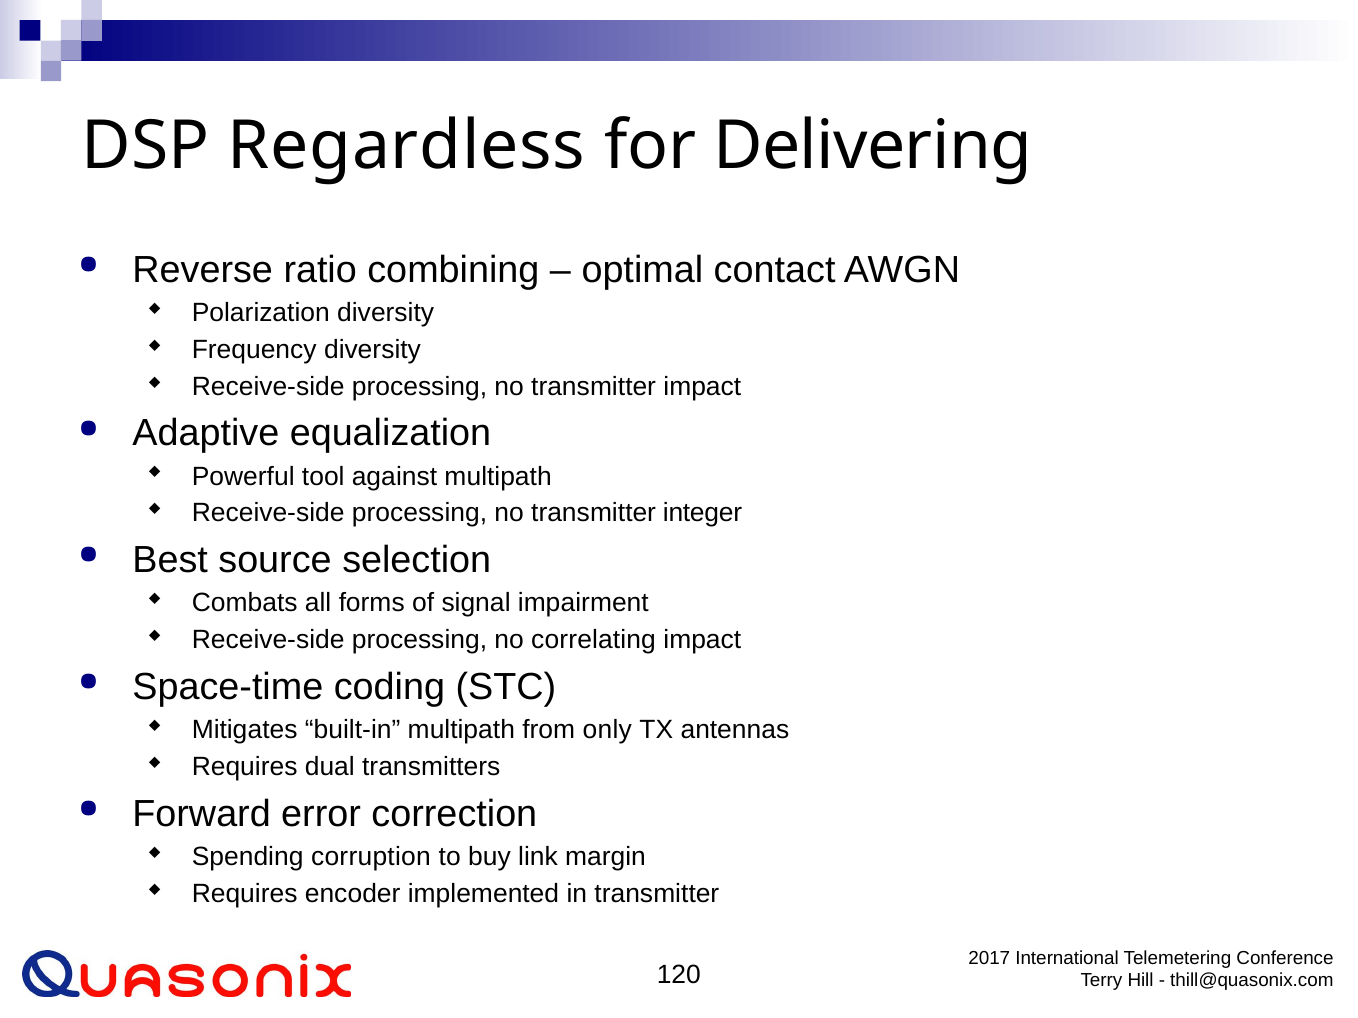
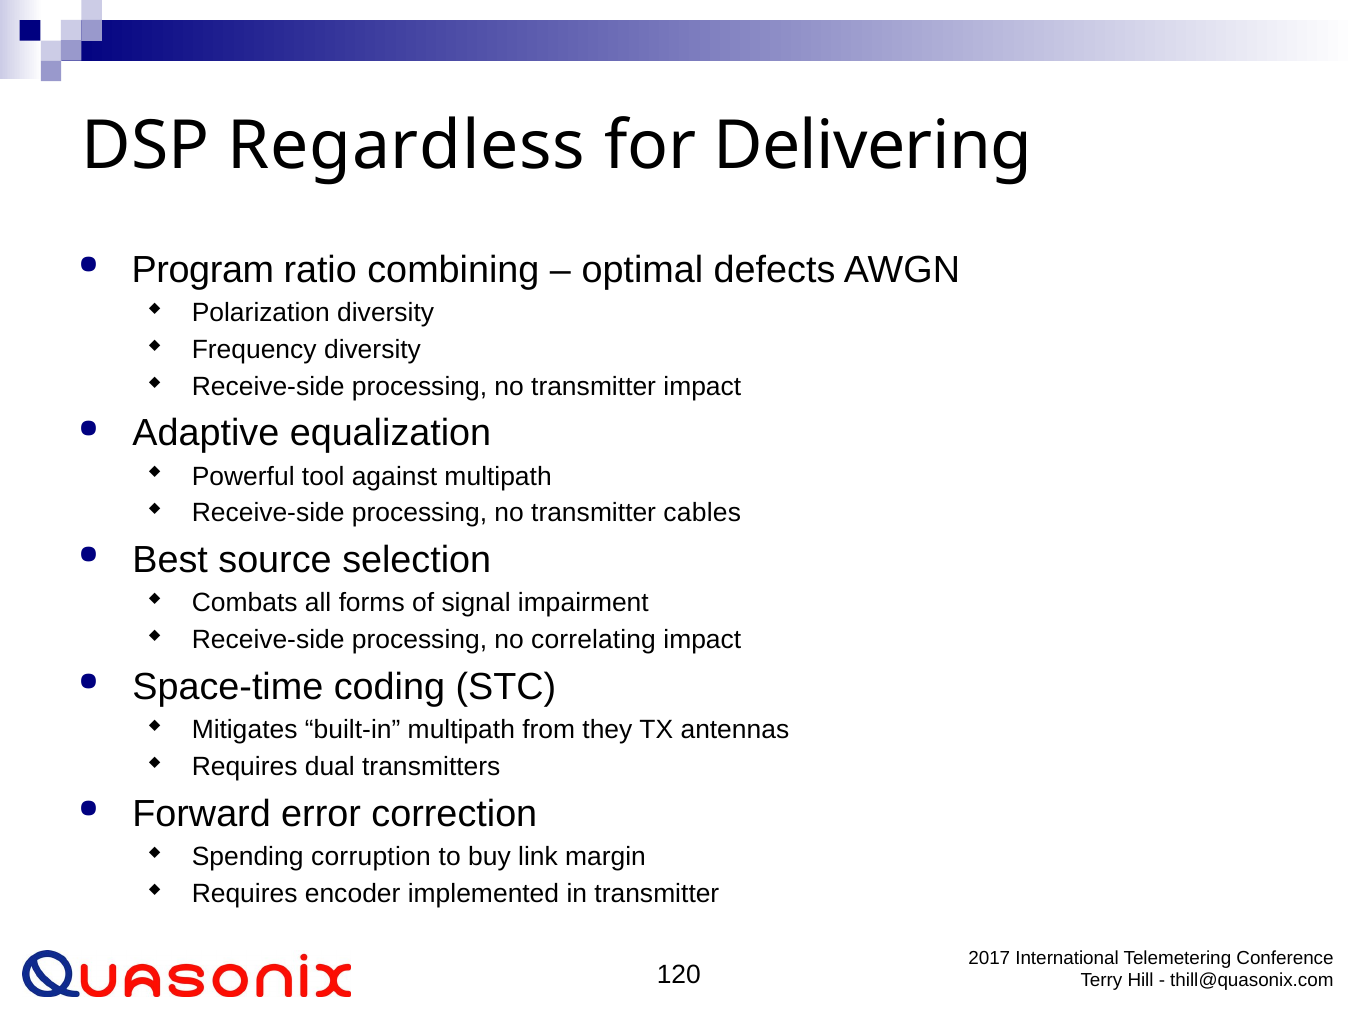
Reverse: Reverse -> Program
contact: contact -> defects
integer: integer -> cables
only: only -> they
